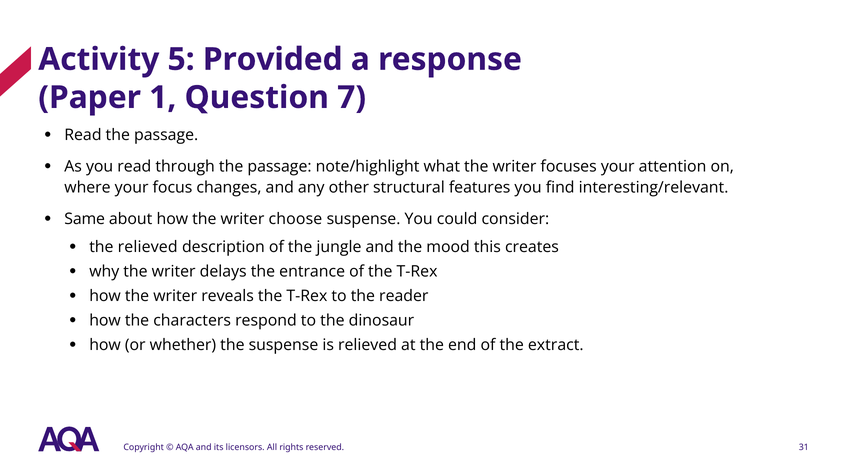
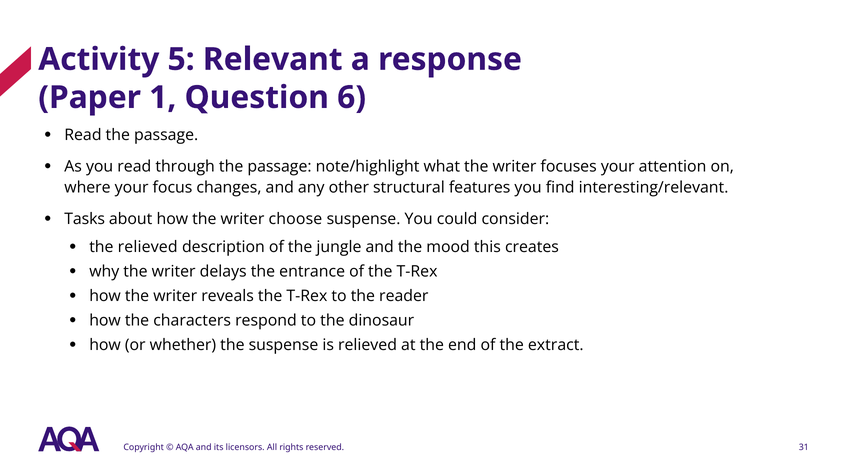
Provided: Provided -> Relevant
7: 7 -> 6
Same: Same -> Tasks
